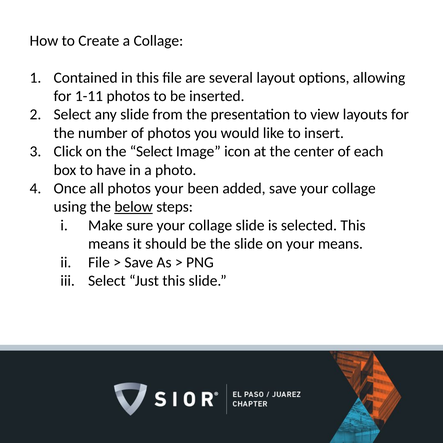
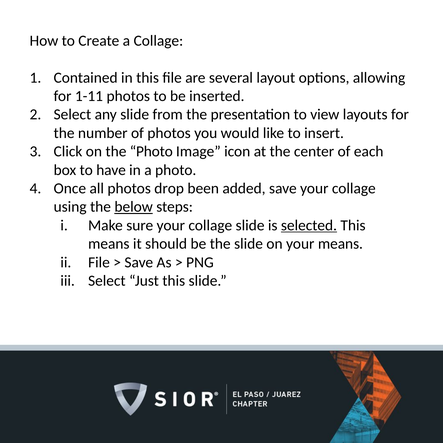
the Select: Select -> Photo
photos your: your -> drop
selected underline: none -> present
